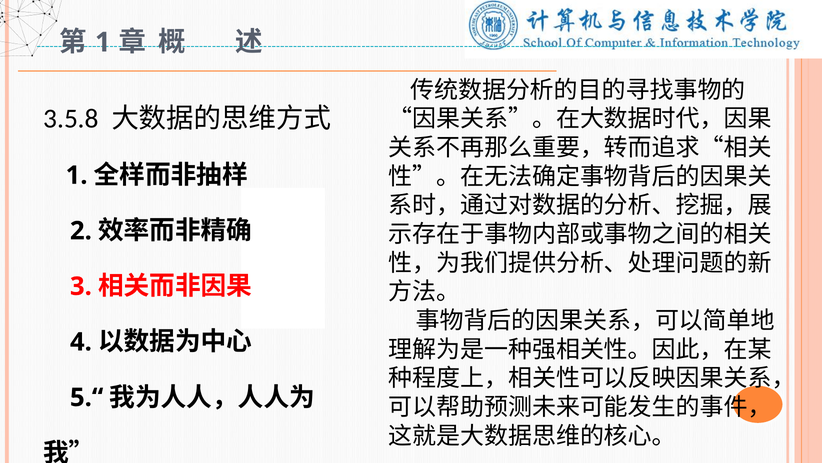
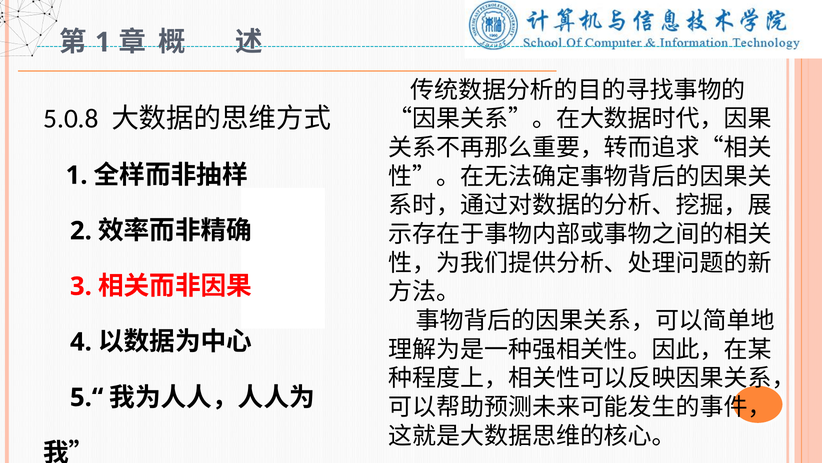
3.5.8: 3.5.8 -> 5.0.8
